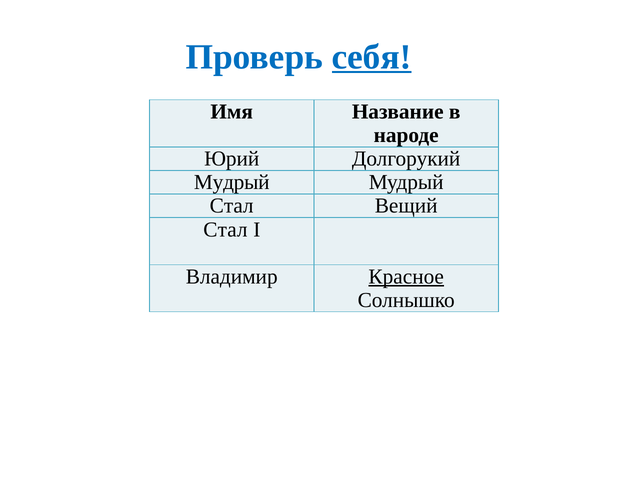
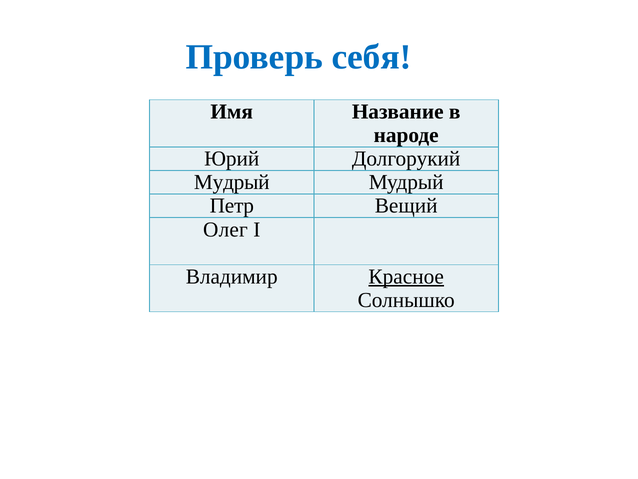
себя underline: present -> none
Стал at (232, 206): Стал -> Петр
Стал at (225, 229): Стал -> Олег
